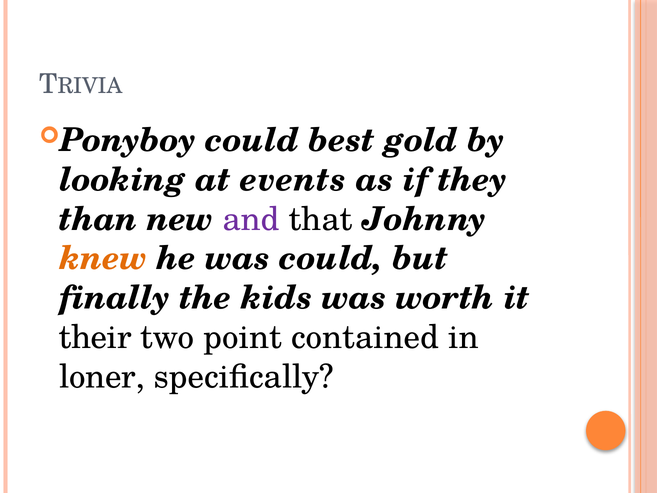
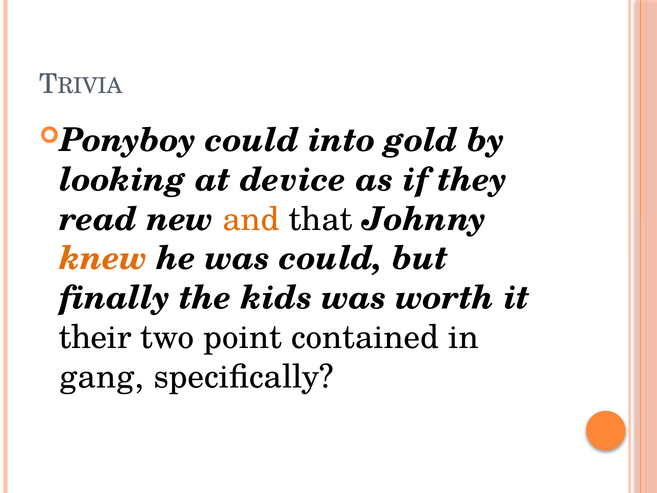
best: best -> into
events: events -> device
than: than -> read
and colour: purple -> orange
loner: loner -> gang
